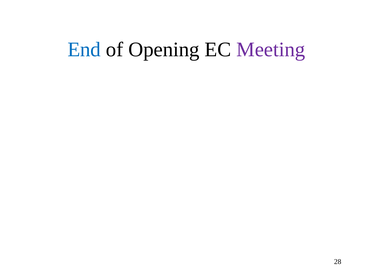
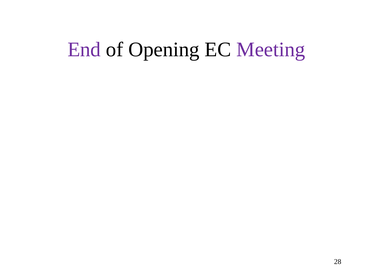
End colour: blue -> purple
